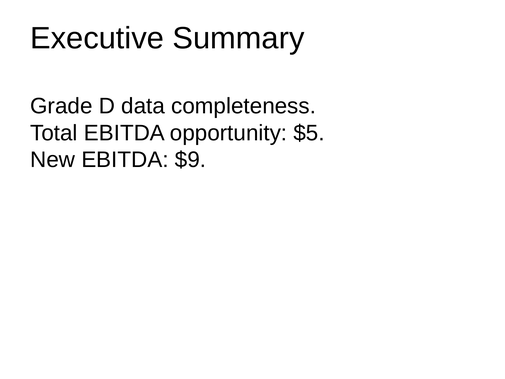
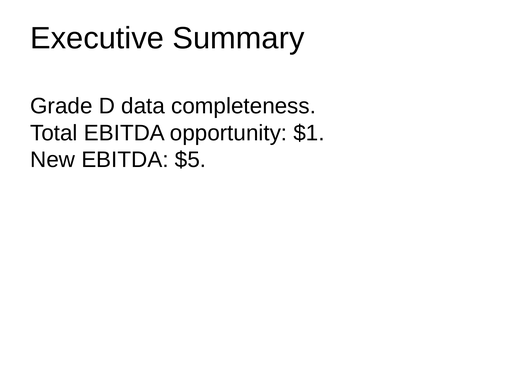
$5: $5 -> $1
$9: $9 -> $5
